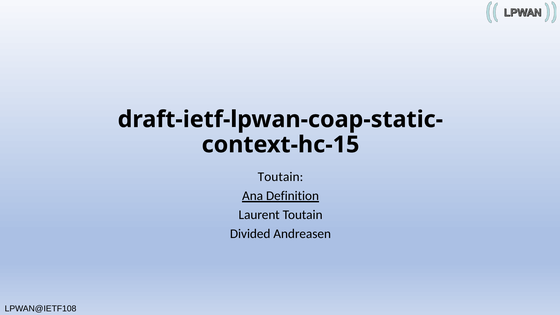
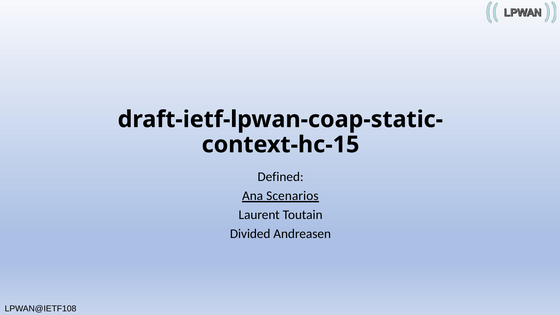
Toutain at (280, 177): Toutain -> Defined
Definition: Definition -> Scenarios
